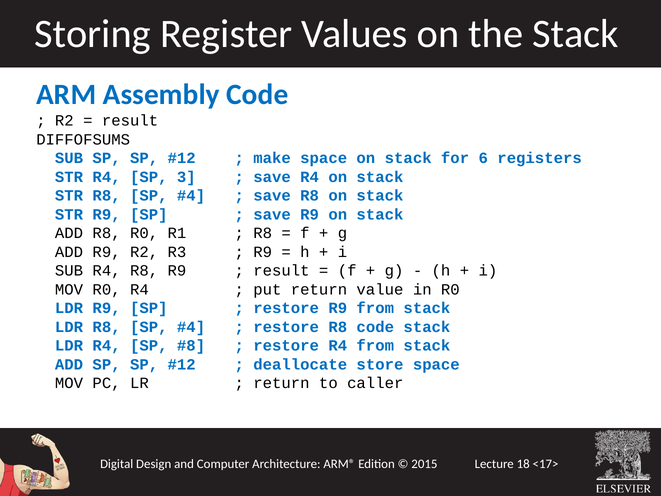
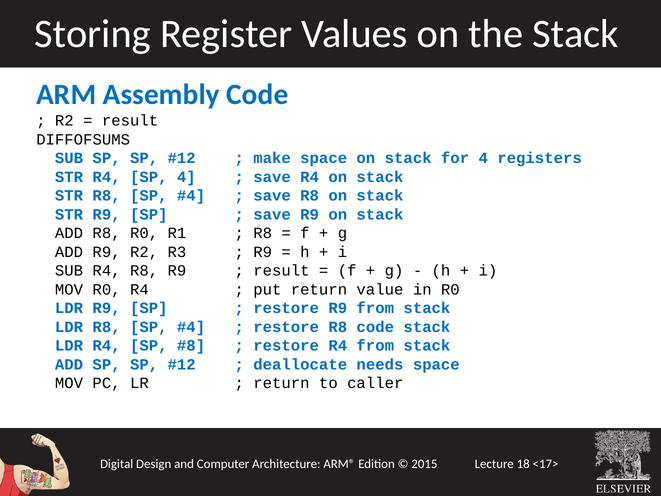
for 6: 6 -> 4
SP 3: 3 -> 4
store: store -> needs
